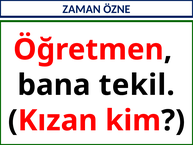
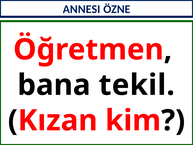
ZAMAN: ZAMAN -> ANNESI
